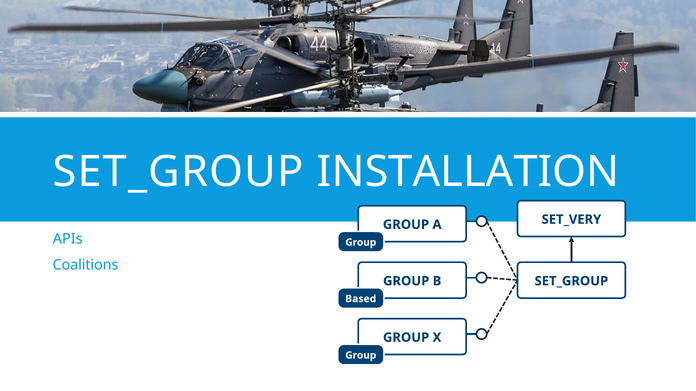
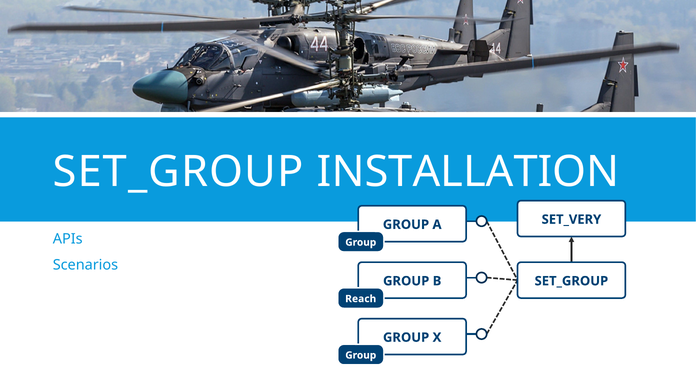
Coalitions: Coalitions -> Scenarios
Based: Based -> Reach
